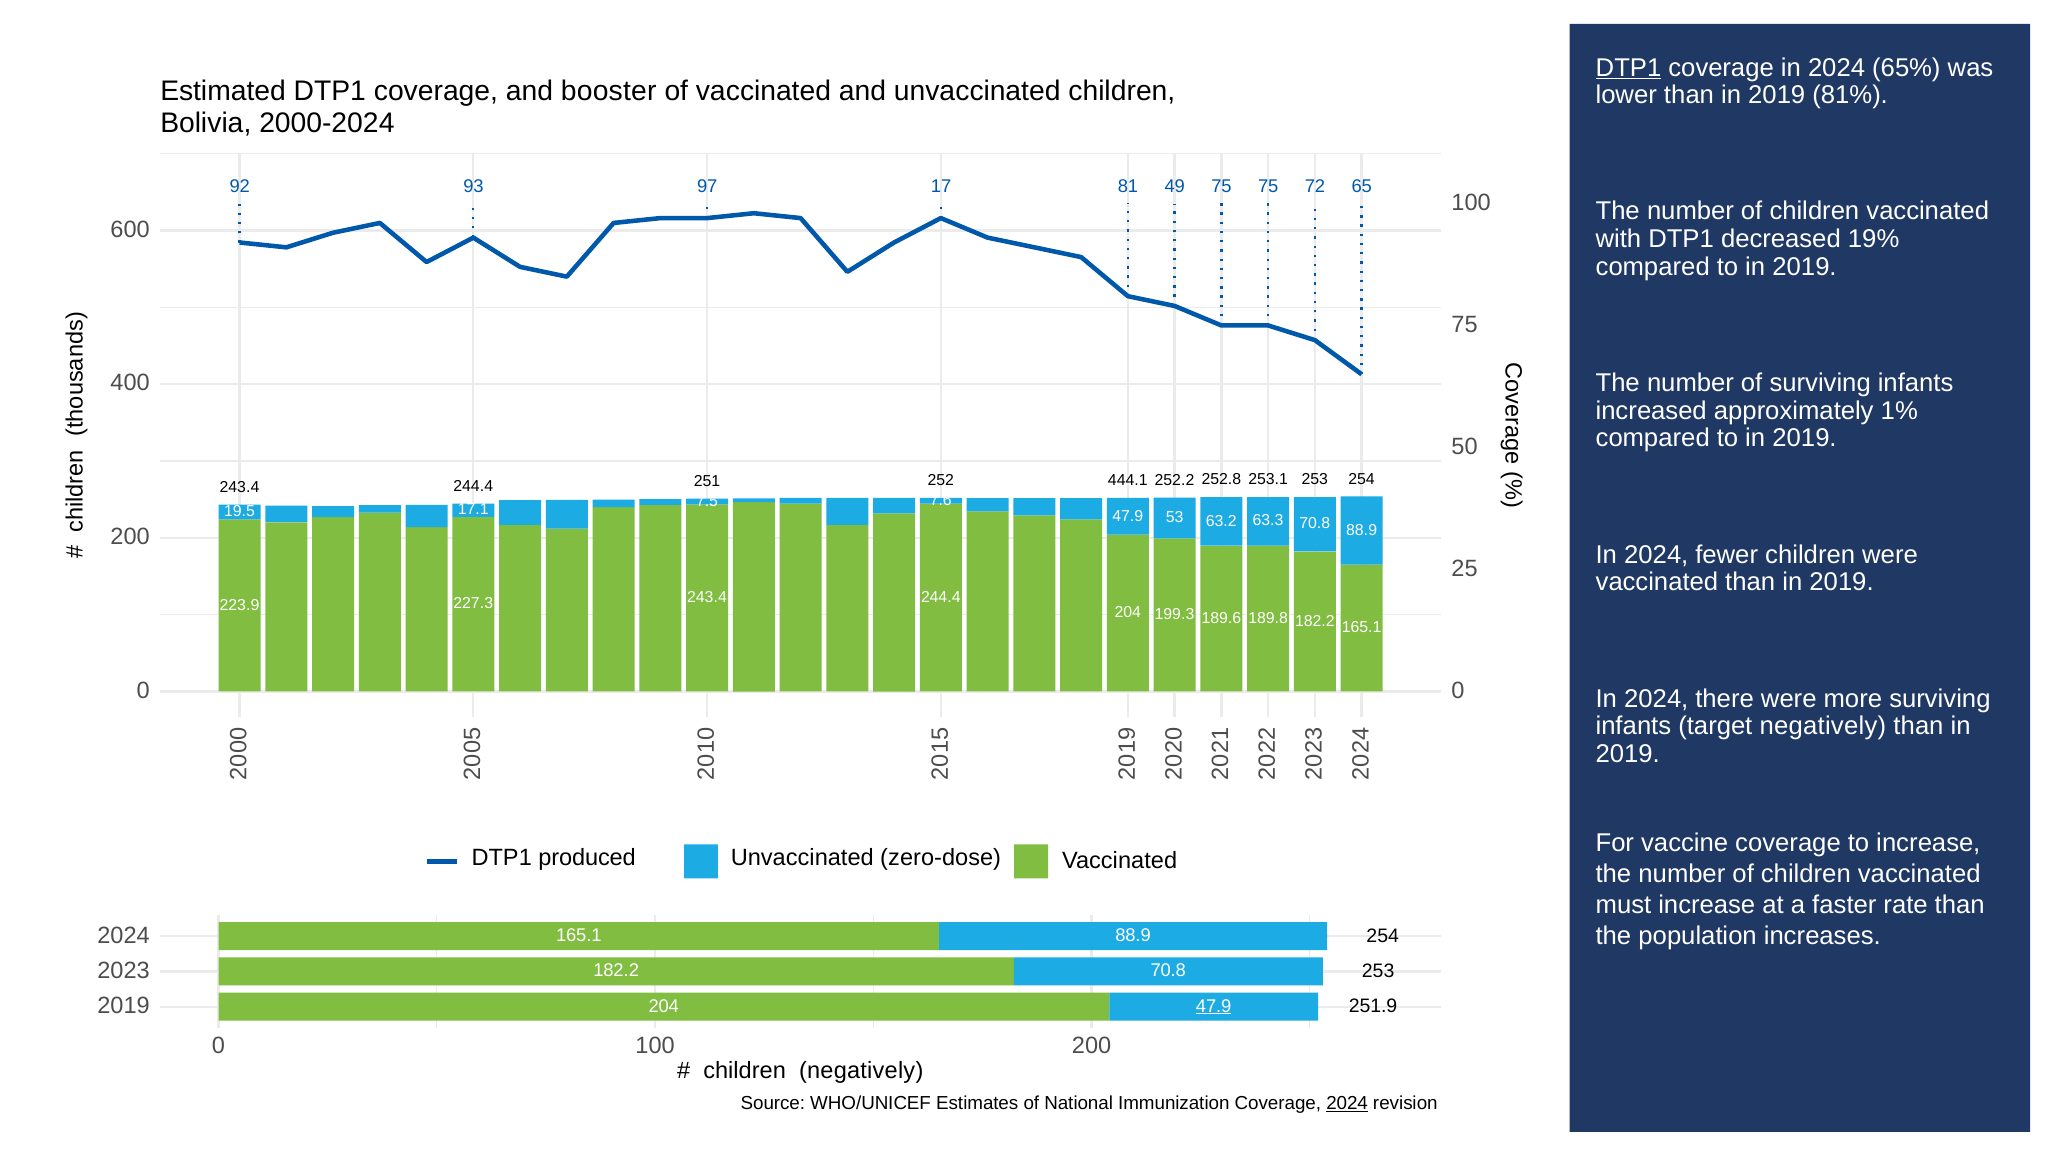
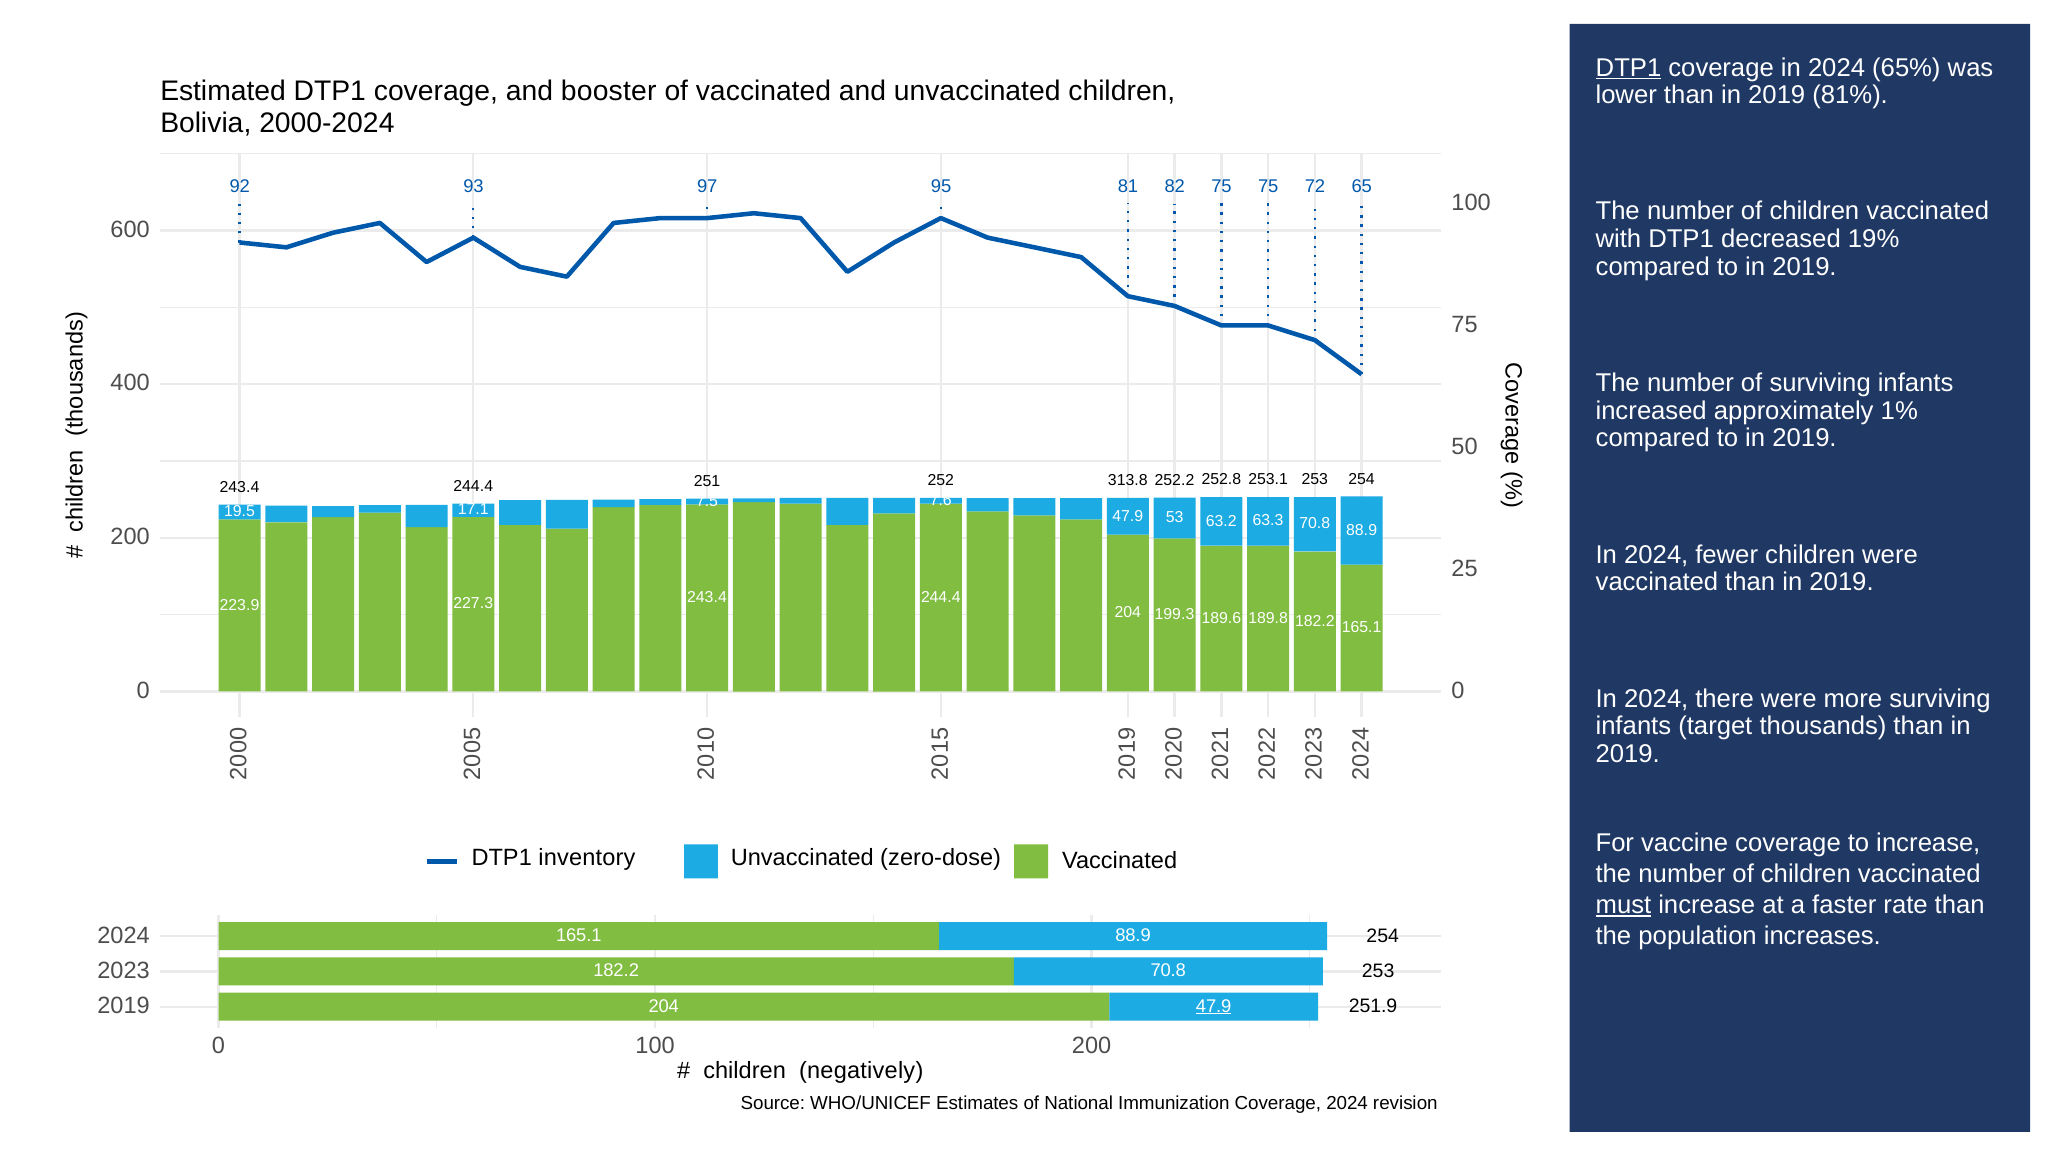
17: 17 -> 95
49: 49 -> 82
444.1: 444.1 -> 313.8
target negatively: negatively -> thousands
produced: produced -> inventory
must underline: none -> present
2024 at (1347, 1104) underline: present -> none
